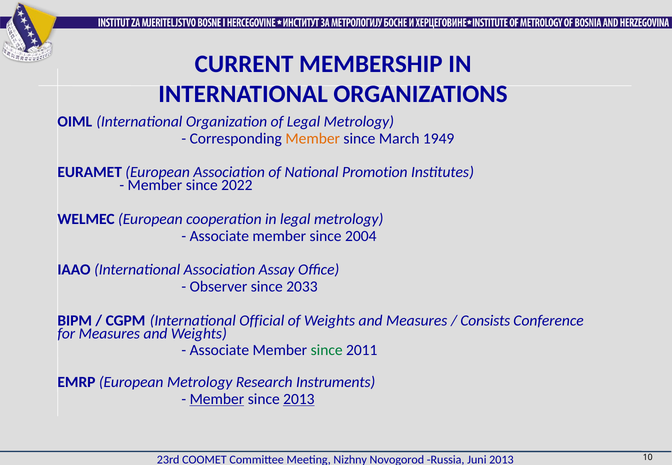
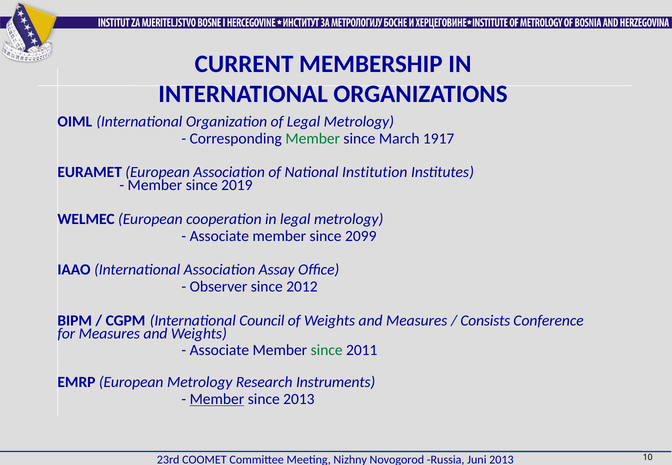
Member at (313, 139) colour: orange -> green
1949: 1949 -> 1917
Promotion: Promotion -> Institution
2022: 2022 -> 2019
2004: 2004 -> 2099
2033: 2033 -> 2012
Official: Official -> Council
2013 at (299, 399) underline: present -> none
